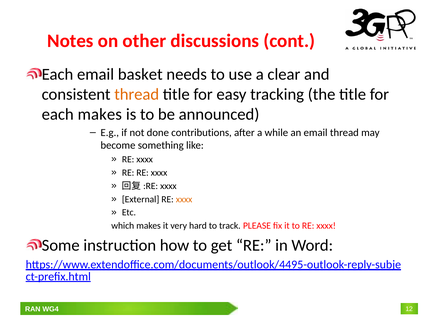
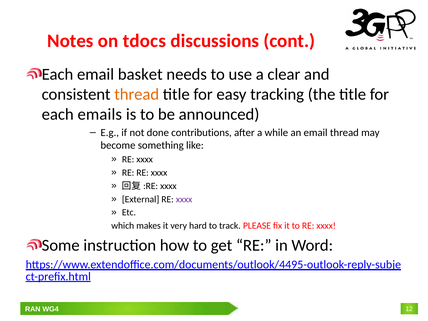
other: other -> tdocs
each makes: makes -> emails
xxxx at (184, 199) colour: orange -> purple
